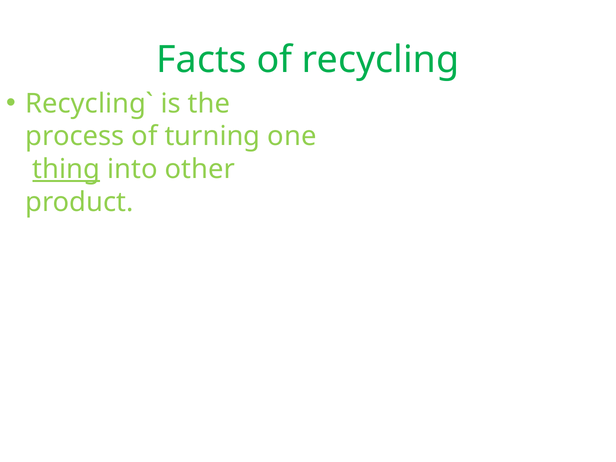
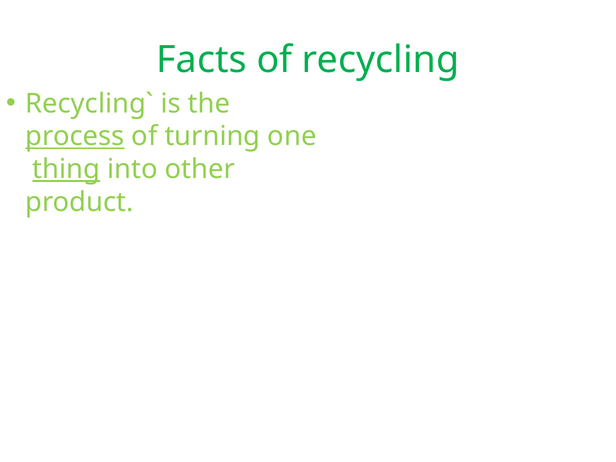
process underline: none -> present
